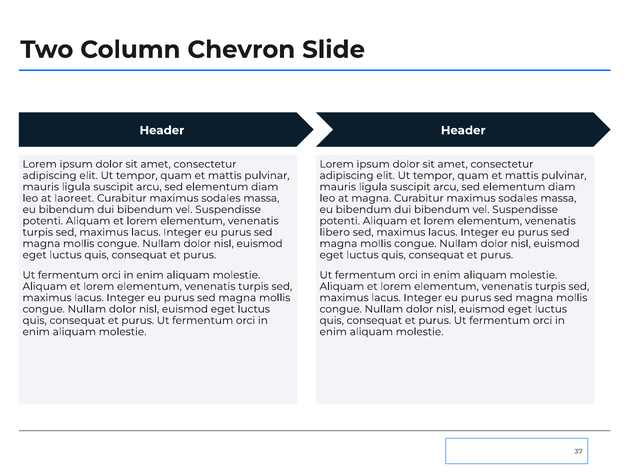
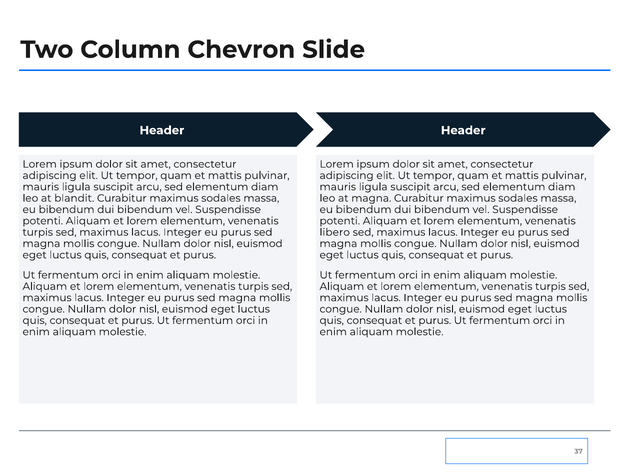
laoreet: laoreet -> blandit
